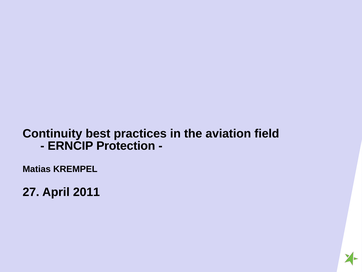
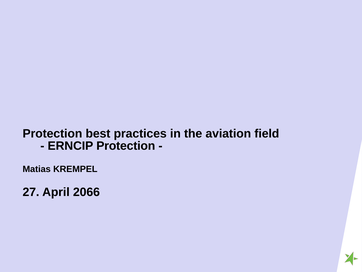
Continuity at (52, 133): Continuity -> Protection
2011: 2011 -> 2066
